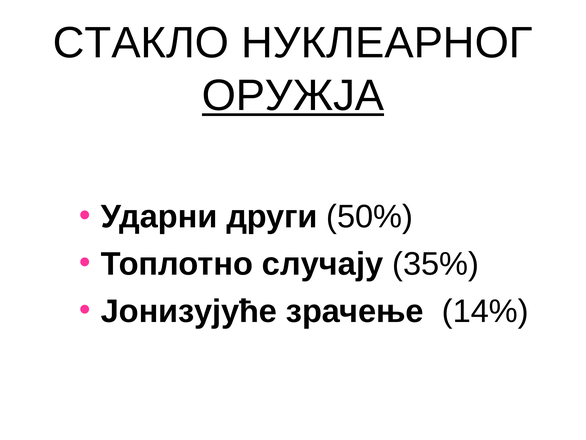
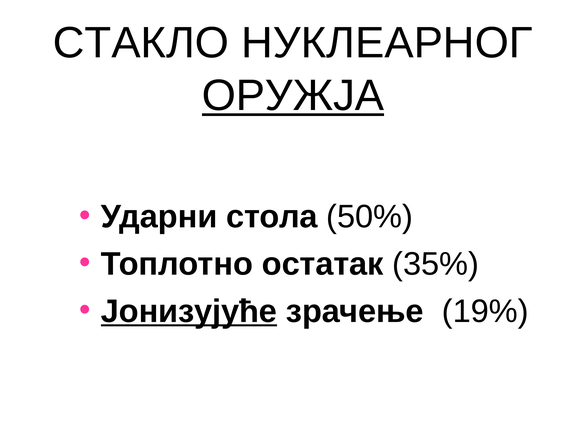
други: други -> стола
случају: случају -> остатак
Јонизујуће underline: none -> present
14%: 14% -> 19%
